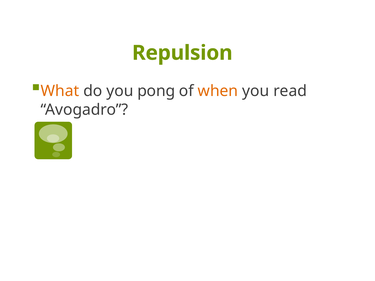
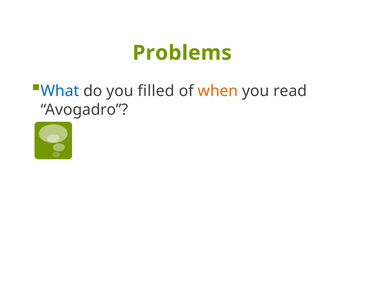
Repulsion: Repulsion -> Problems
What colour: orange -> blue
pong: pong -> filled
